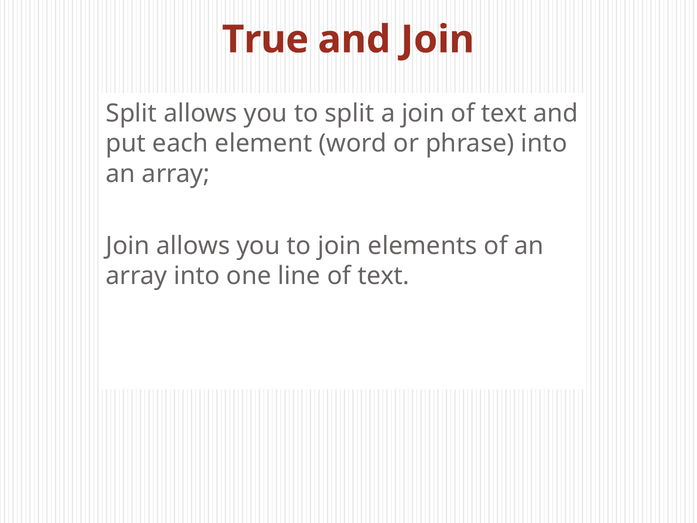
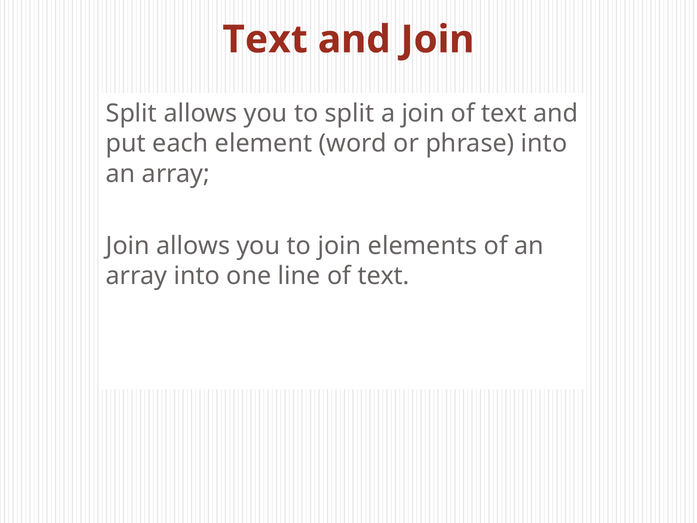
True at (265, 40): True -> Text
